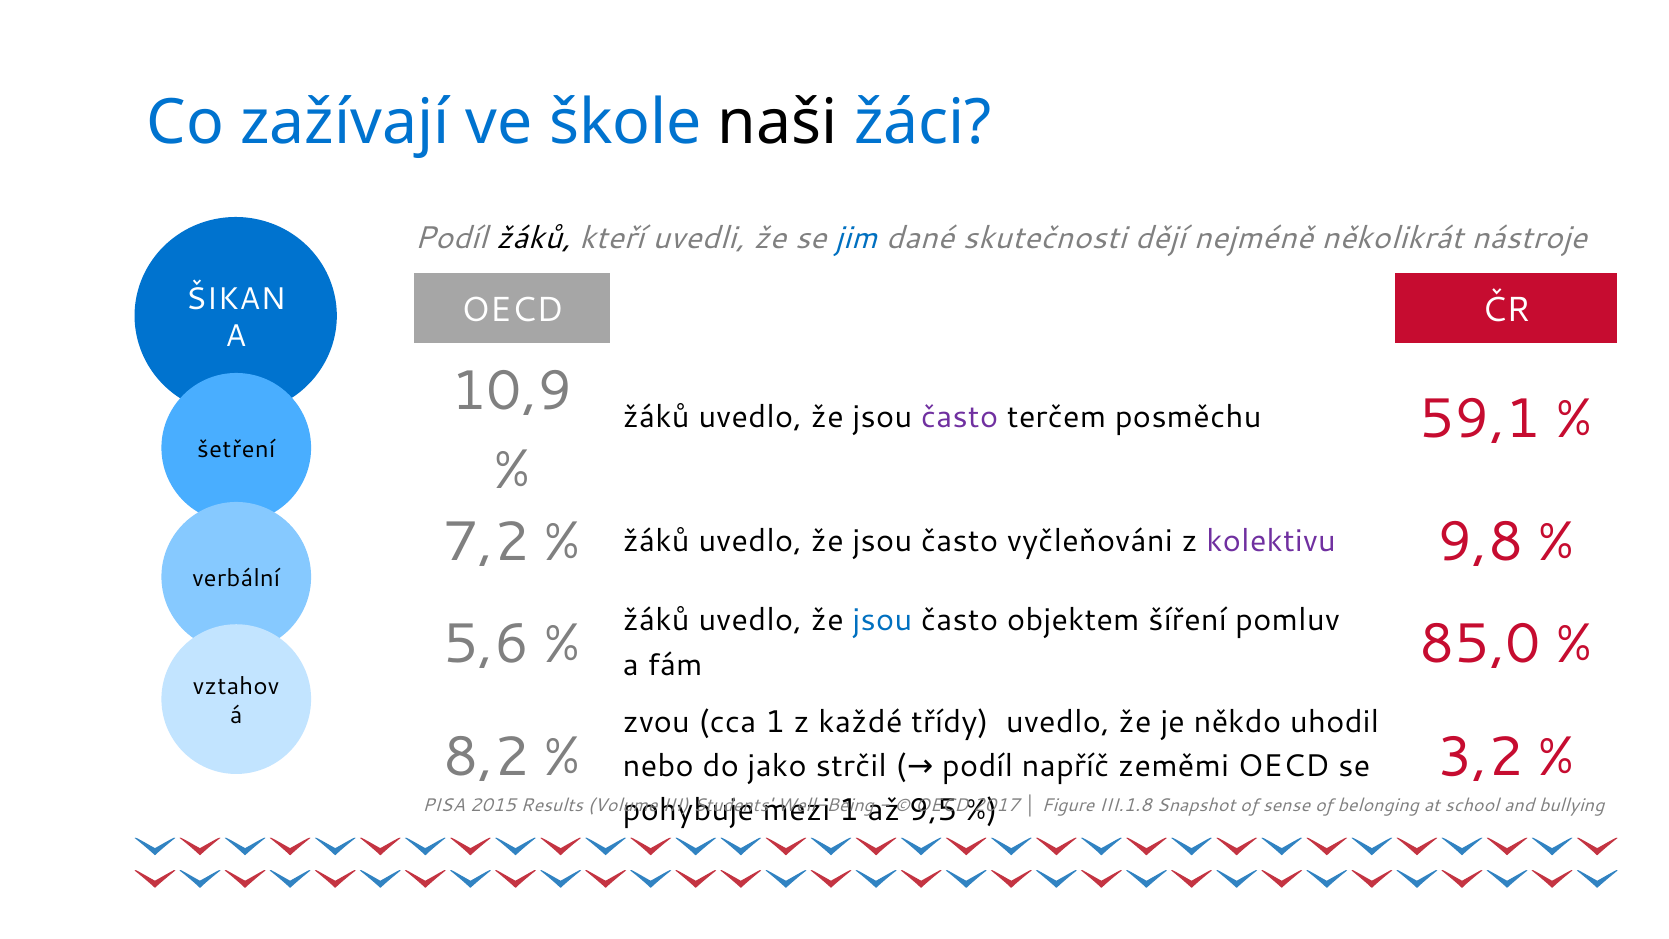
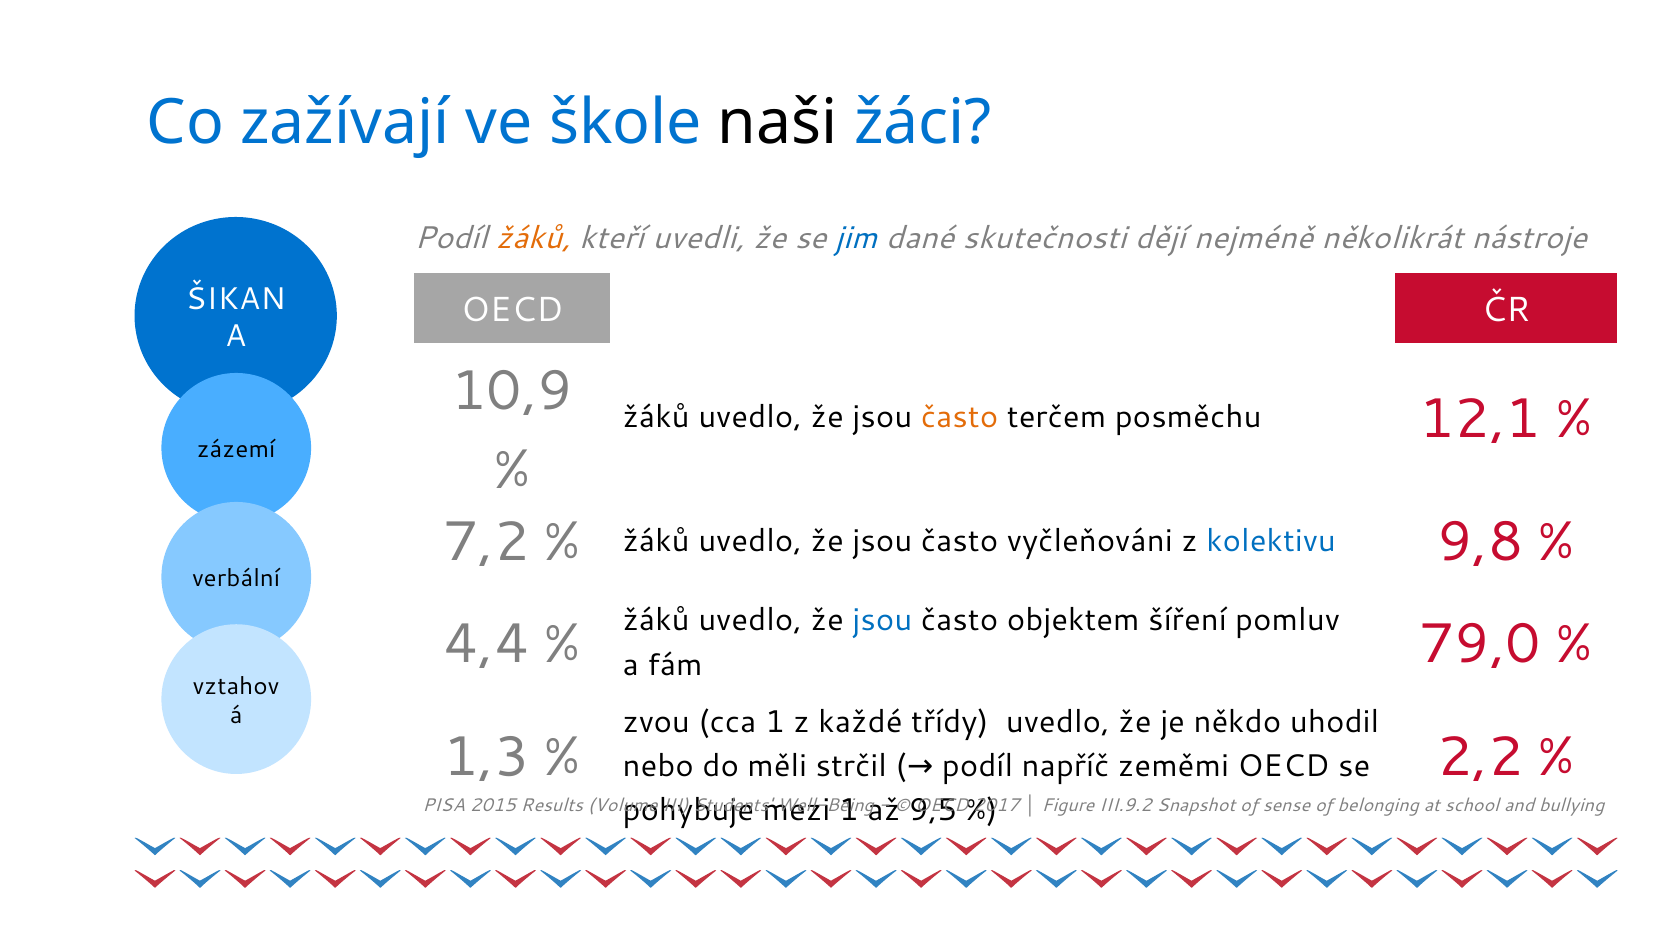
žáků at (533, 238) colour: black -> orange
často at (960, 417) colour: purple -> orange
59,1: 59,1 -> 12,1
šetření: šetření -> zázemí
kolektivu colour: purple -> blue
5,6: 5,6 -> 4,4
85,0: 85,0 -> 79,0
8,2: 8,2 -> 1,3
3,2: 3,2 -> 2,2
jako: jako -> měli
III.1.8: III.1.8 -> III.9.2
